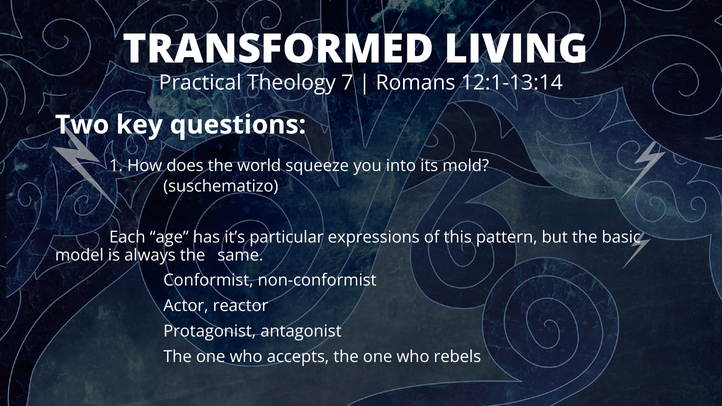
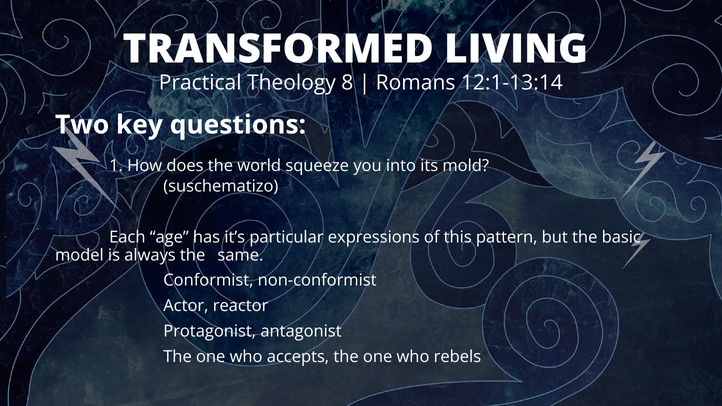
7: 7 -> 8
